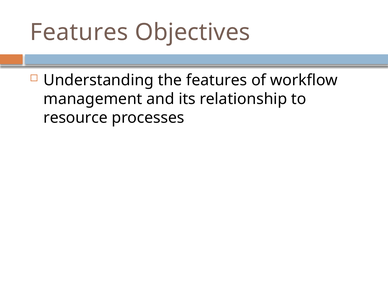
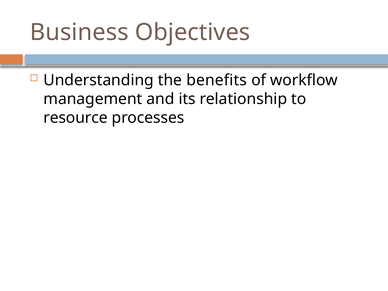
Features at (79, 32): Features -> Business
the features: features -> benefits
